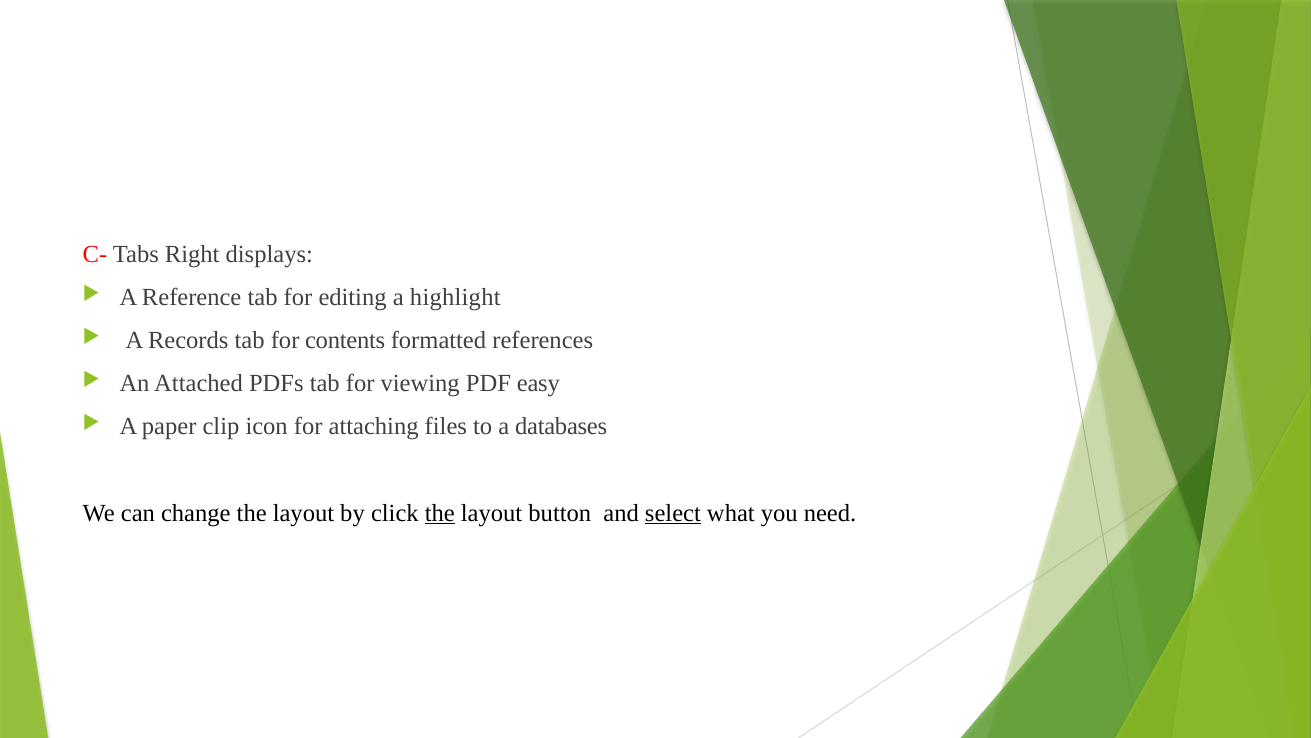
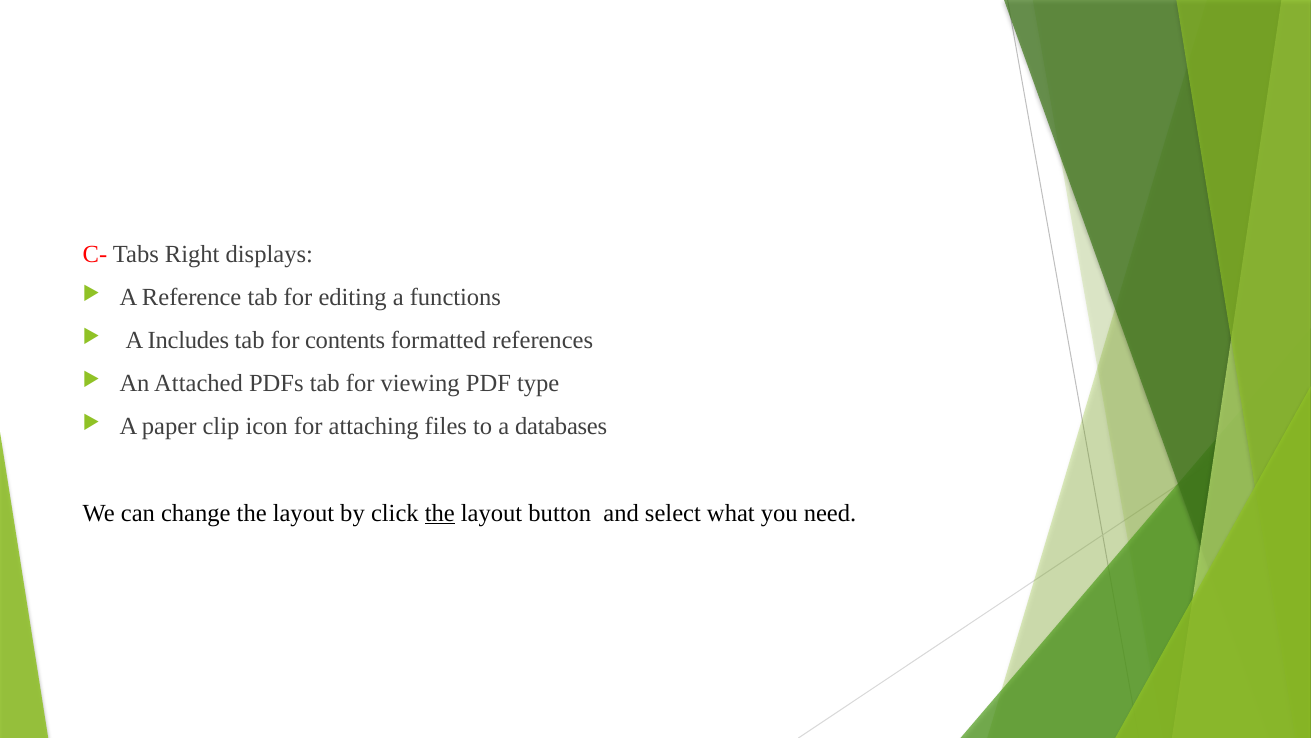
highlight: highlight -> functions
Records: Records -> Includes
easy: easy -> type
select underline: present -> none
